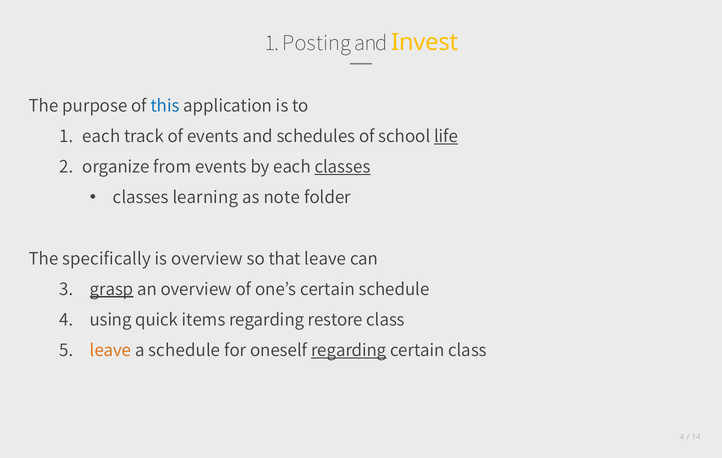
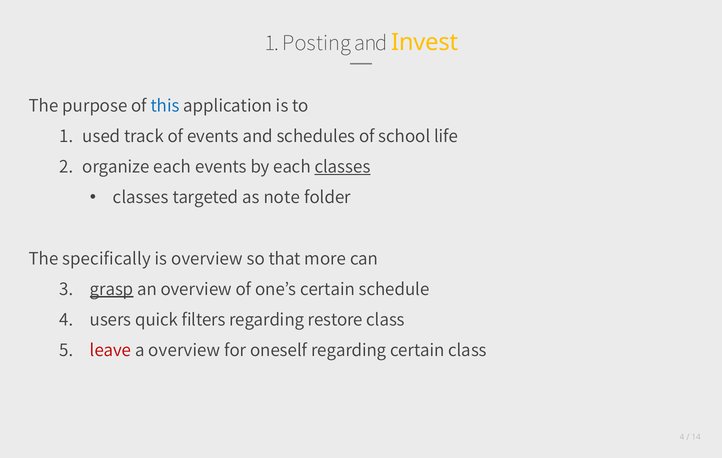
1 each: each -> used
life underline: present -> none
organize from: from -> each
learning: learning -> targeted
that leave: leave -> more
using: using -> users
items: items -> filters
leave at (111, 351) colour: orange -> red
a schedule: schedule -> overview
regarding at (349, 351) underline: present -> none
